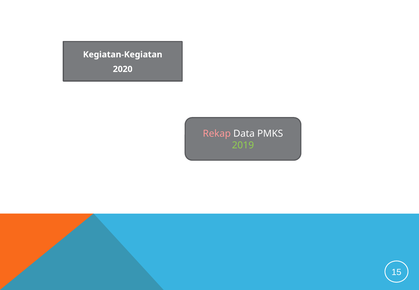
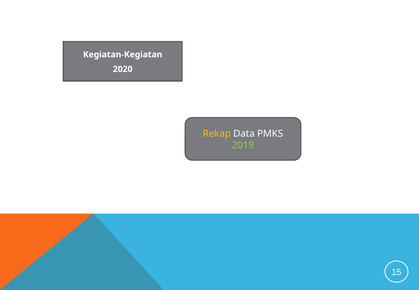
Rekap colour: pink -> yellow
